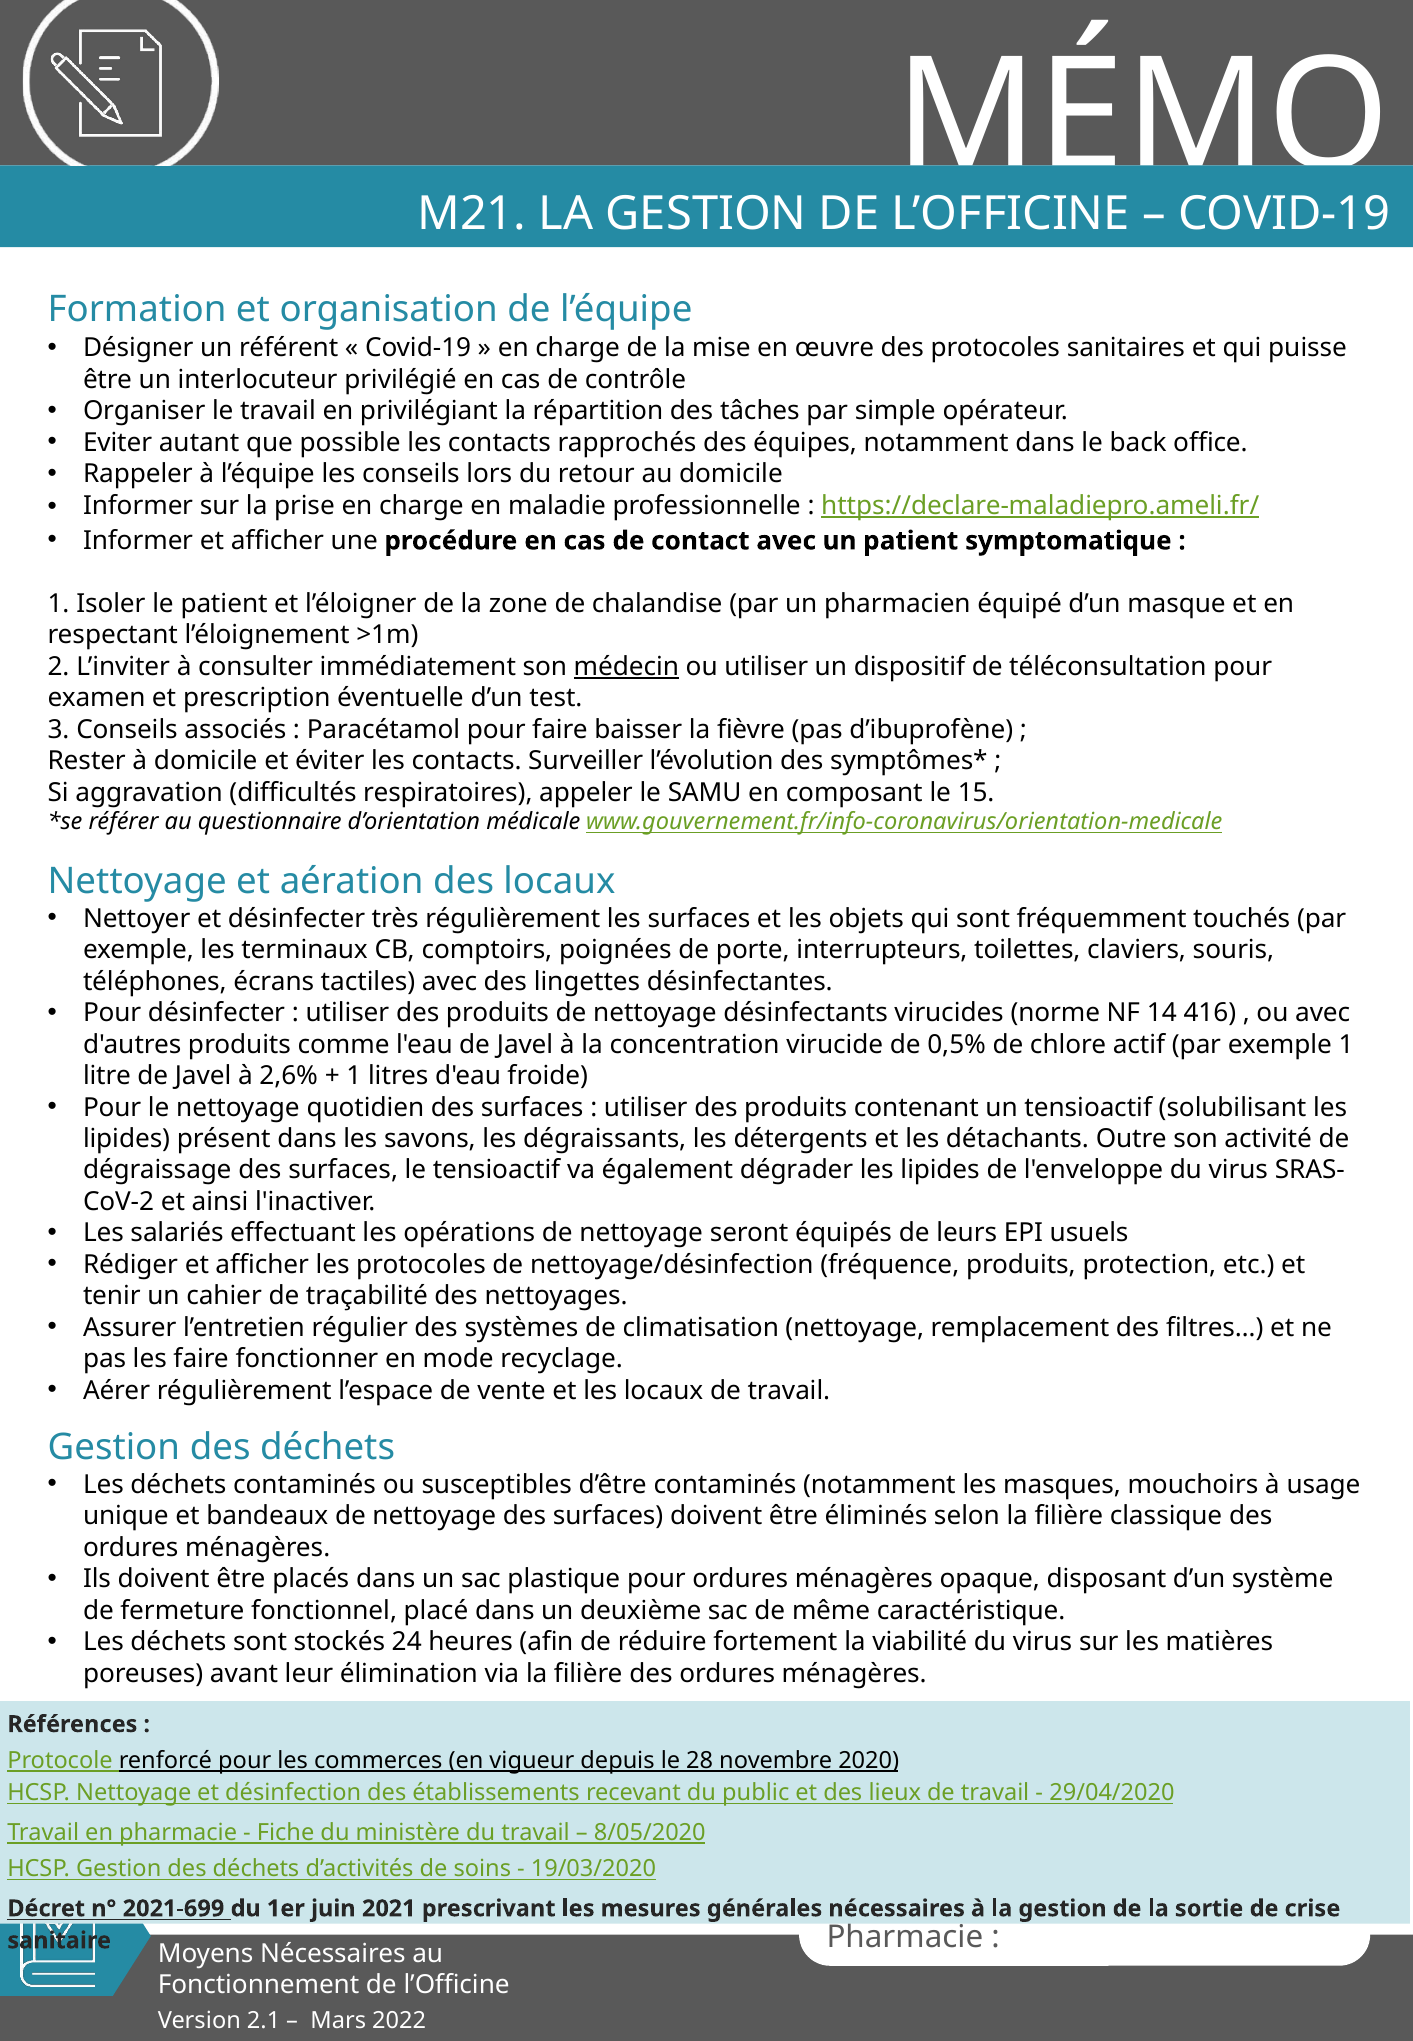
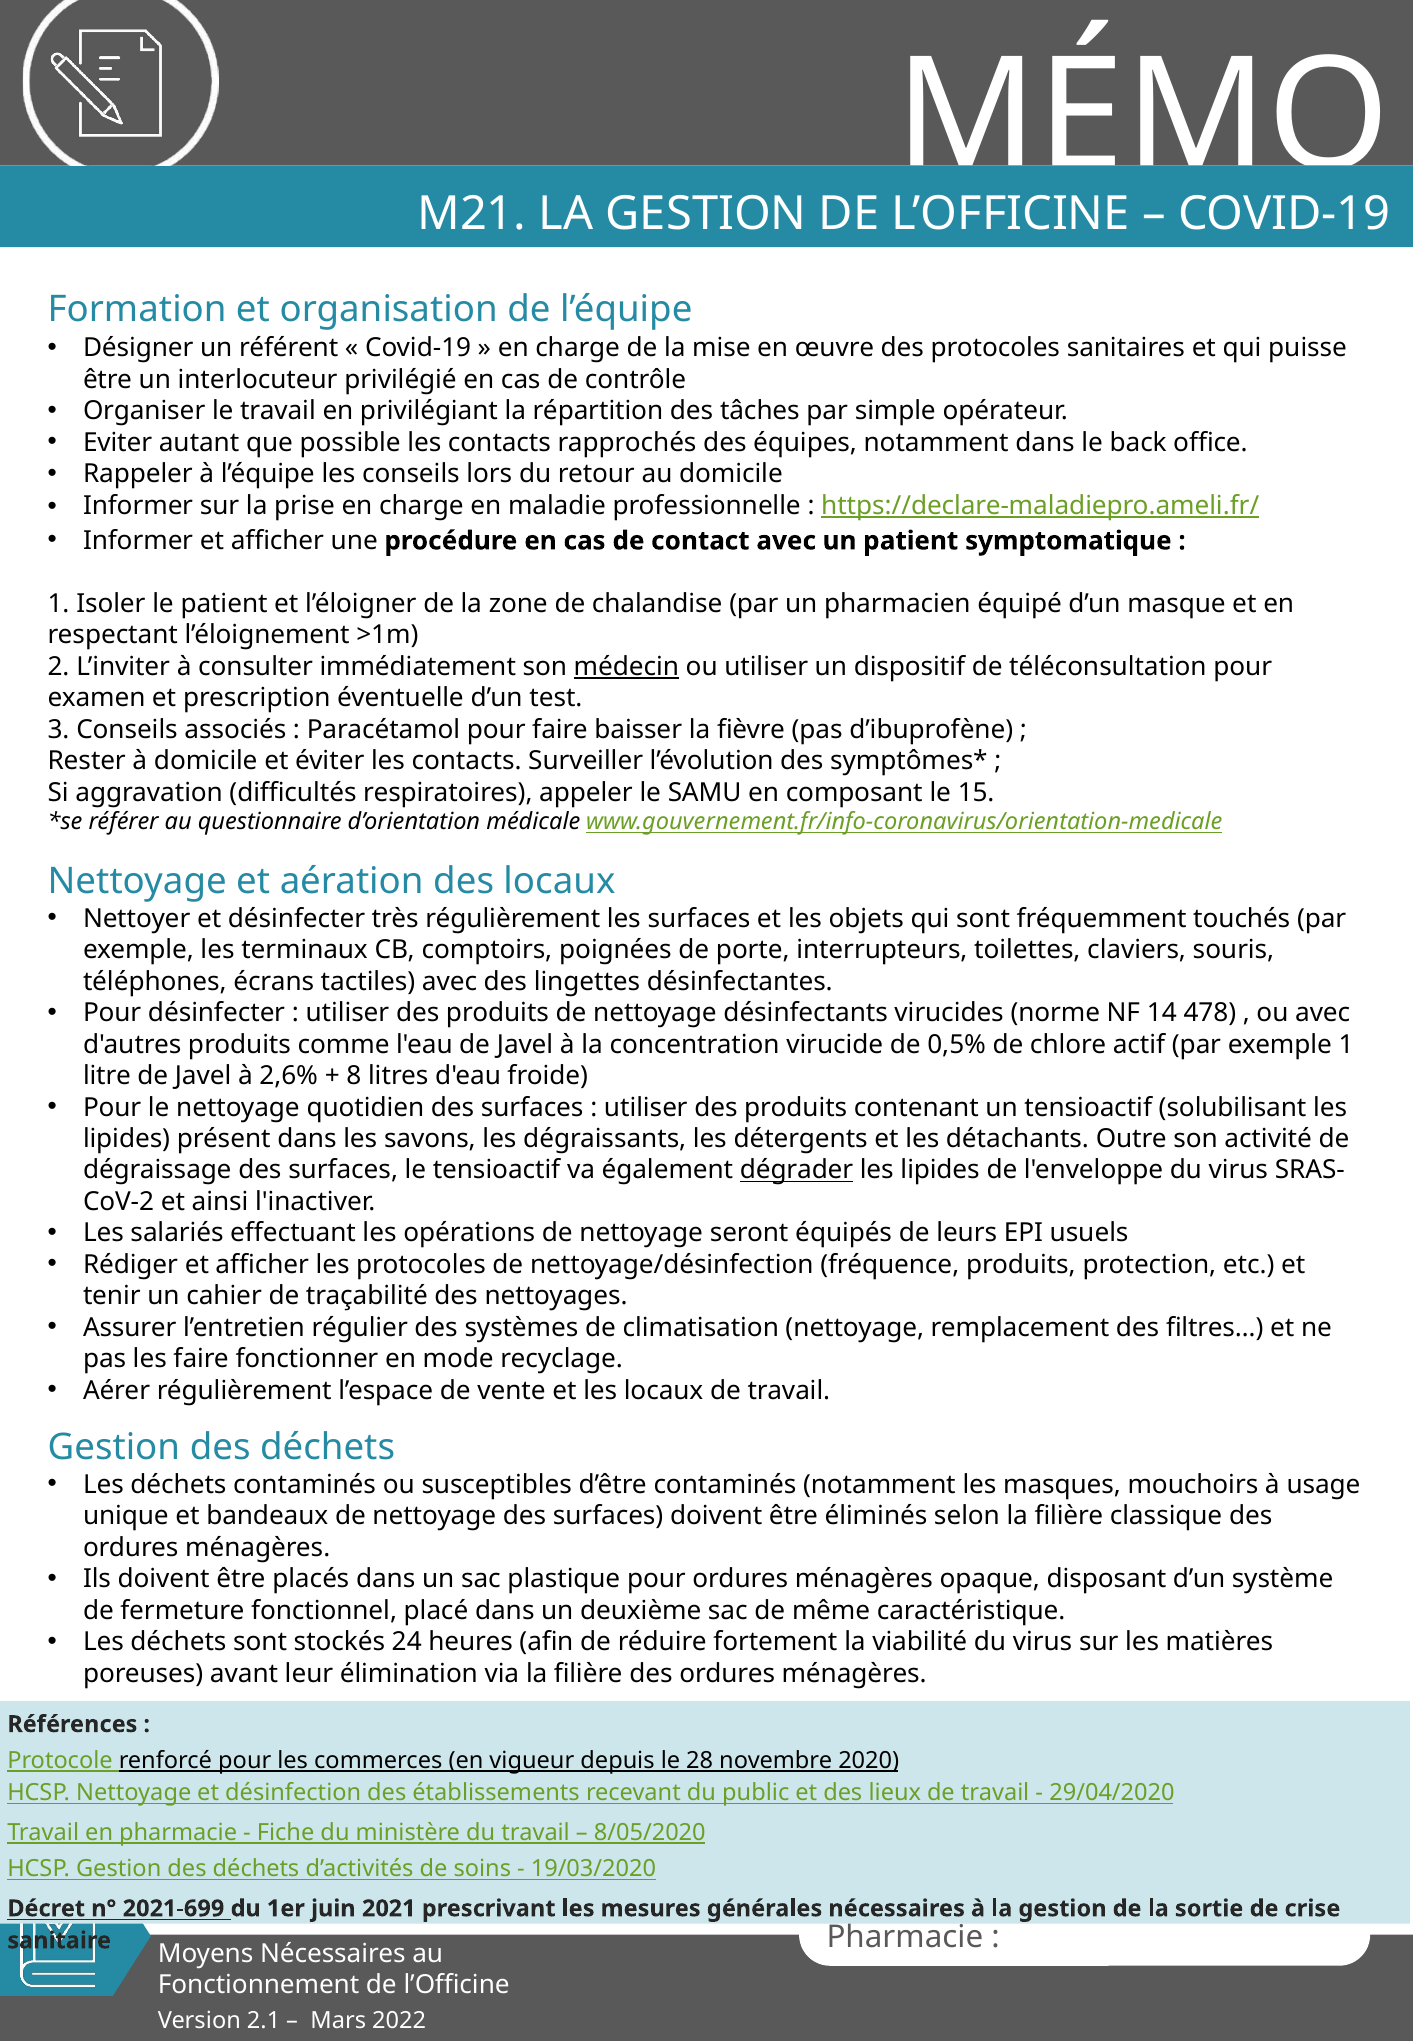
416: 416 -> 478
1 at (354, 1076): 1 -> 8
dégrader underline: none -> present
